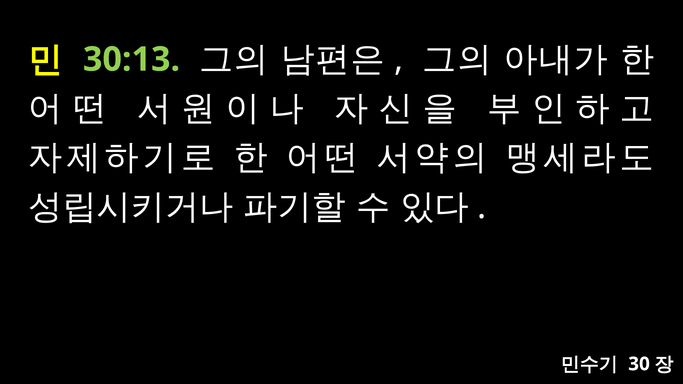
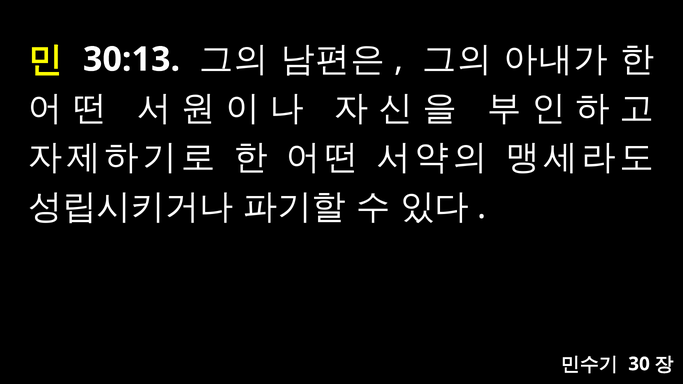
30:13 colour: light green -> white
